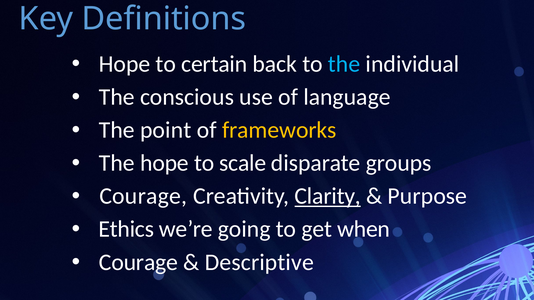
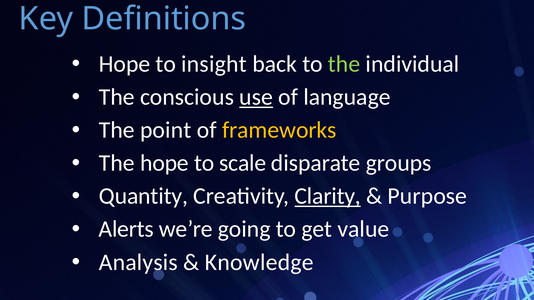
certain: certain -> insight
the at (344, 64) colour: light blue -> light green
use underline: none -> present
Courage at (143, 196): Courage -> Quantity
Ethics: Ethics -> Alerts
when: when -> value
Courage at (138, 263): Courage -> Analysis
Descriptive: Descriptive -> Knowledge
